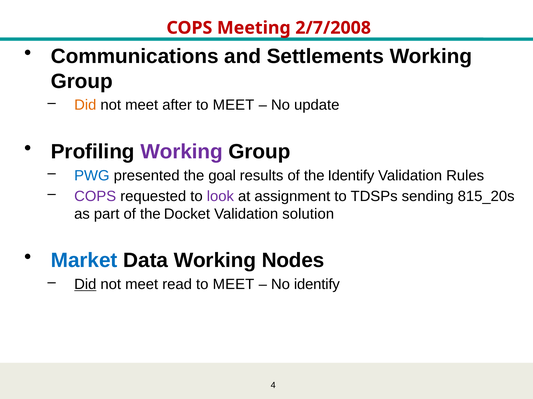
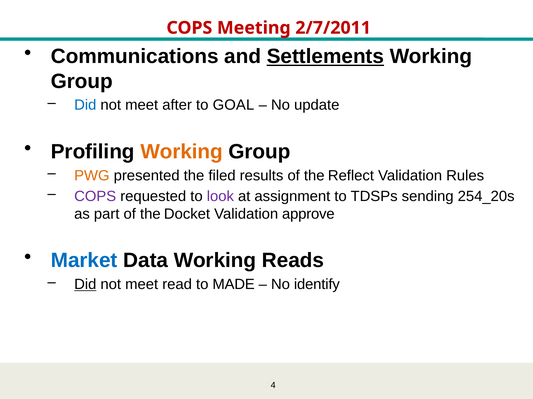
2/7/2008: 2/7/2008 -> 2/7/2011
Settlements underline: none -> present
Did at (85, 105) colour: orange -> blue
MEET at (233, 105): MEET -> GOAL
Working at (182, 152) colour: purple -> orange
PWG colour: blue -> orange
goal: goal -> filed
the Identify: Identify -> Reflect
815_20s: 815_20s -> 254_20s
solution: solution -> approve
Nodes: Nodes -> Reads
MEET at (233, 285): MEET -> MADE
